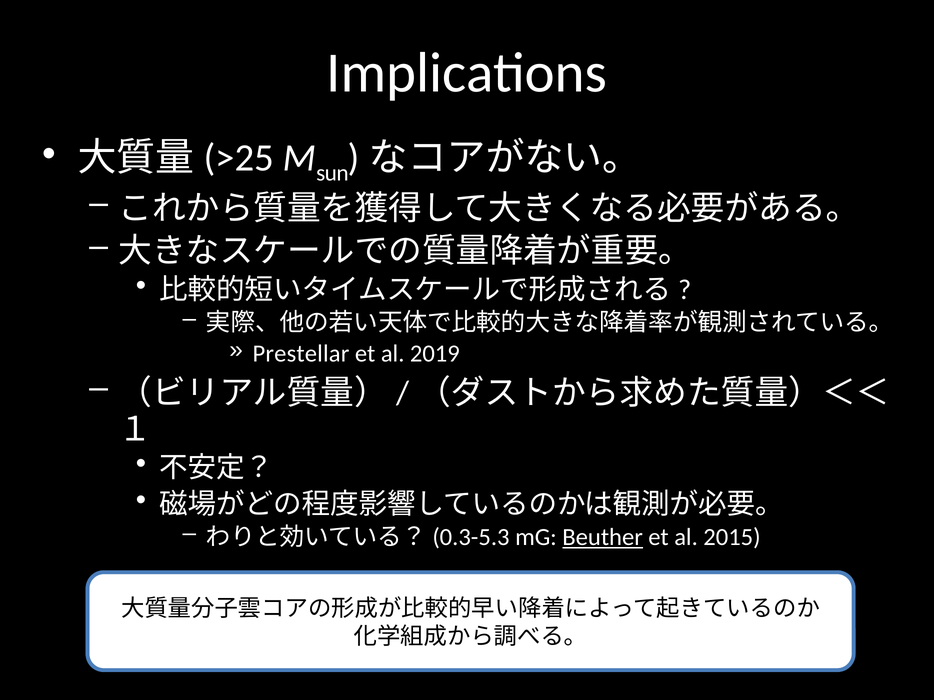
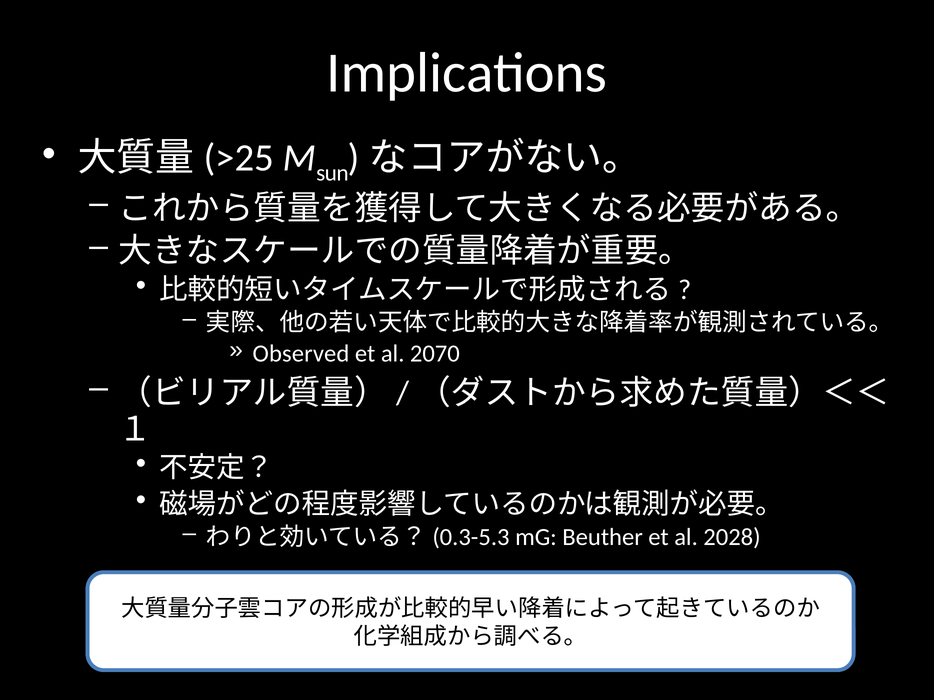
Prestellar: Prestellar -> Observed
2019: 2019 -> 2070
Beuther underline: present -> none
2015: 2015 -> 2028
